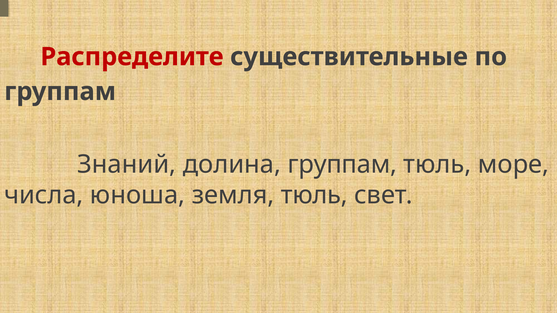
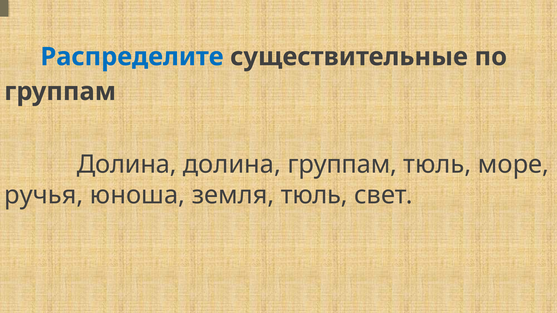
Распределите colour: red -> blue
Знаний at (127, 164): Знаний -> Долина
числа: числа -> ручья
